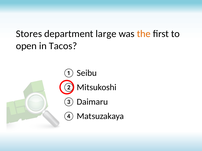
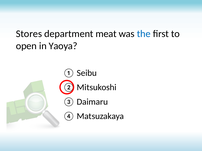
large: large -> meat
the colour: orange -> blue
Tacos: Tacos -> Yaoya
